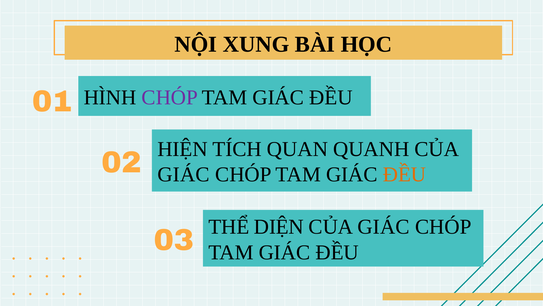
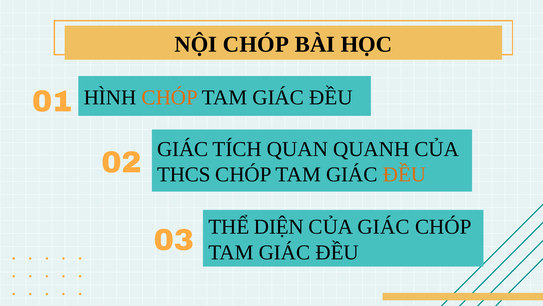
NỘI XUNG: XUNG -> CHÓP
CHÓP at (170, 97) colour: purple -> orange
HIỆN at (183, 149): HIỆN -> GIÁC
GIÁC at (184, 174): GIÁC -> THCS
